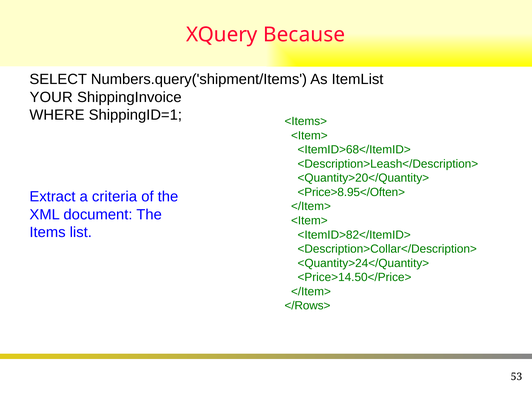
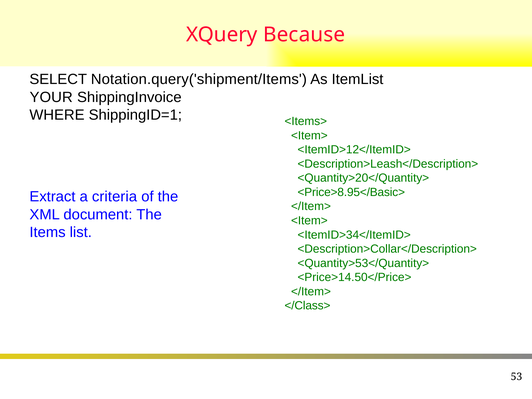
Numbers.query('shipment/Items: Numbers.query('shipment/Items -> Notation.query('shipment/Items
<ItemID>68</ItemID>: <ItemID>68</ItemID> -> <ItemID>12</ItemID>
<Price>8.95</Often>: <Price>8.95</Often> -> <Price>8.95</Basic>
<ItemID>82</ItemID>: <ItemID>82</ItemID> -> <ItemID>34</ItemID>
<Quantity>24</Quantity>: <Quantity>24</Quantity> -> <Quantity>53</Quantity>
</Rows>: </Rows> -> </Class>
